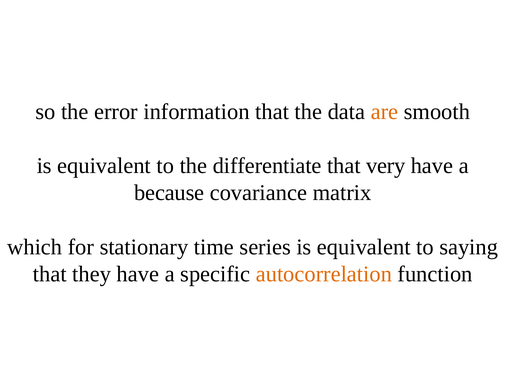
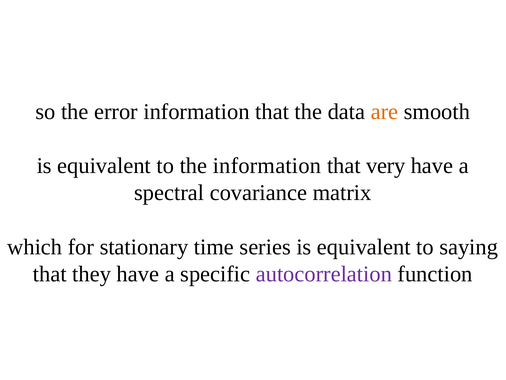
the differentiate: differentiate -> information
because: because -> spectral
autocorrelation colour: orange -> purple
